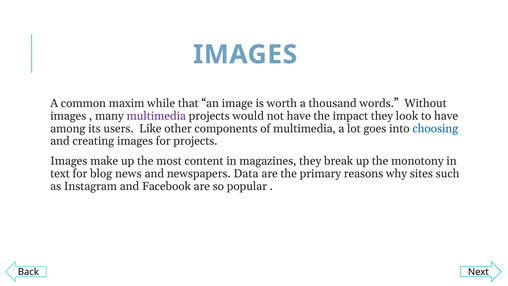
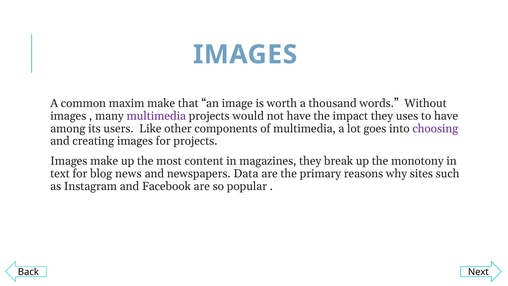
maxim while: while -> make
look: look -> uses
choosing colour: blue -> purple
